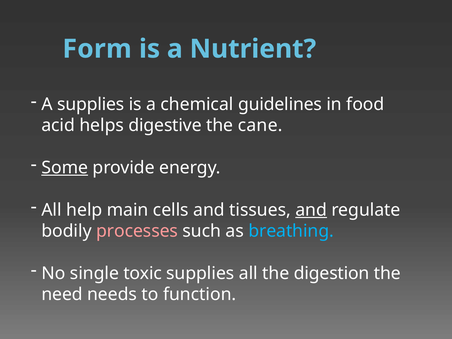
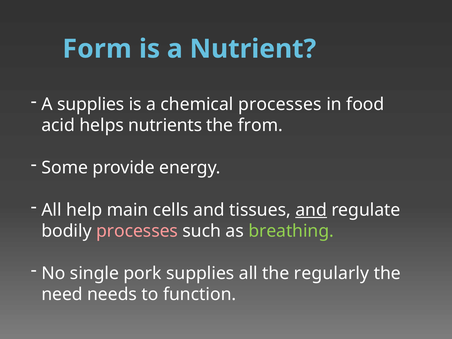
chemical guidelines: guidelines -> processes
digestive: digestive -> nutrients
cane: cane -> from
Some underline: present -> none
breathing colour: light blue -> light green
toxic: toxic -> pork
digestion: digestion -> regularly
